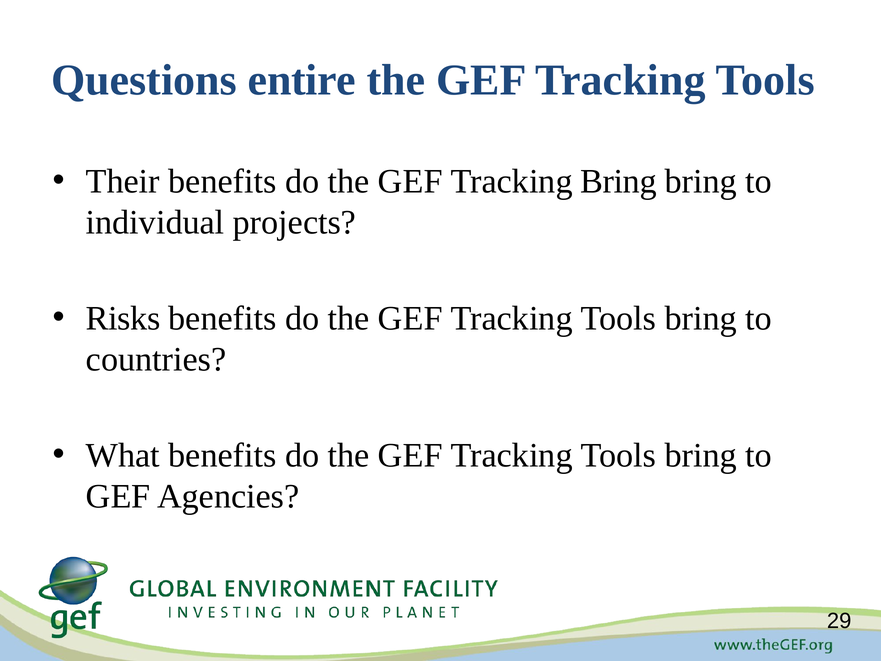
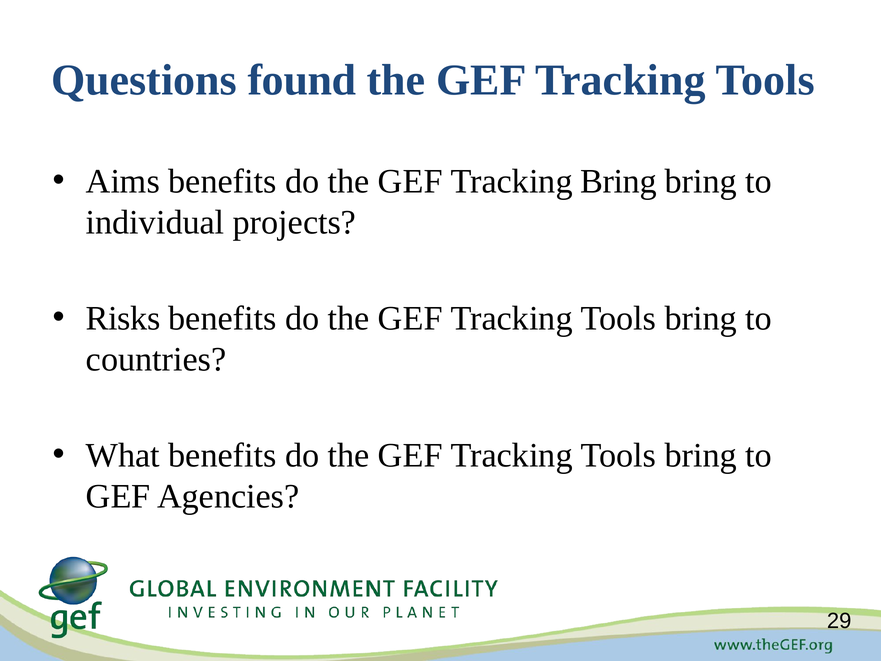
entire: entire -> found
Their: Their -> Aims
